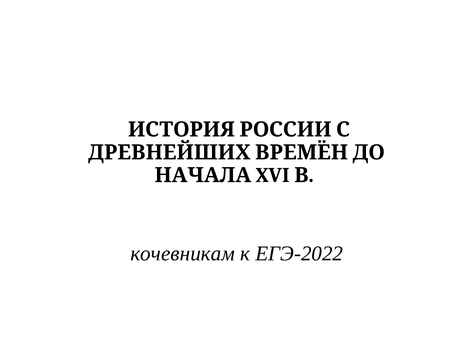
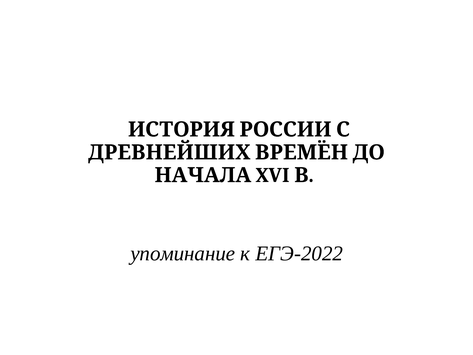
кочевникам: кочевникам -> упоминание
